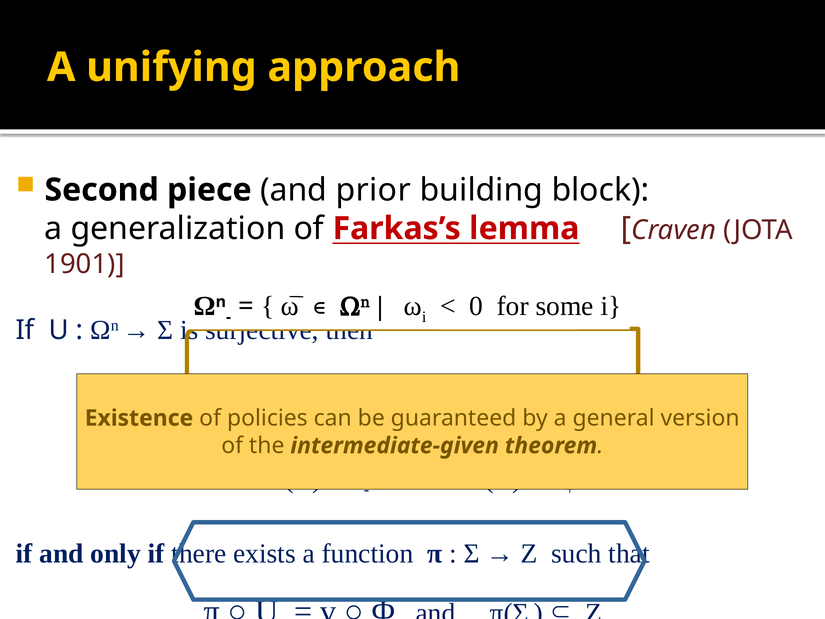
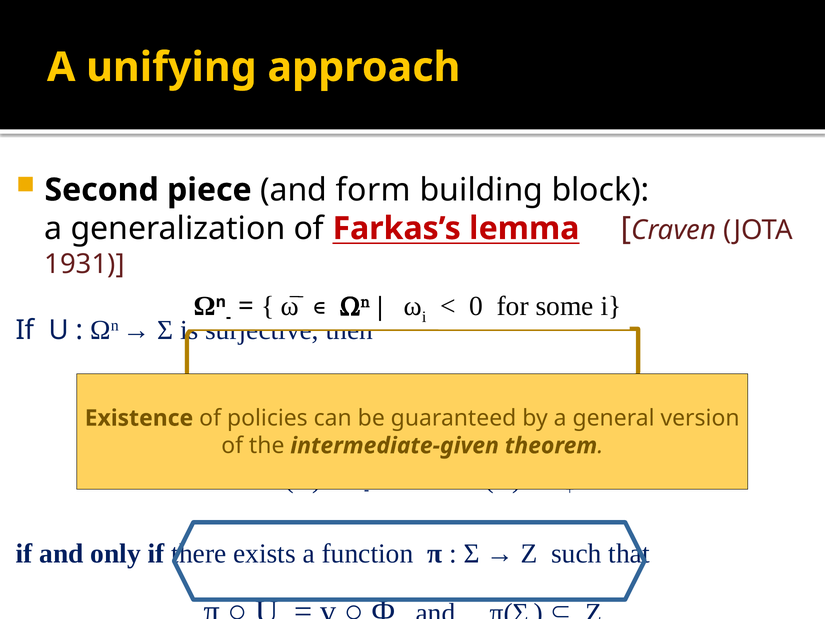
prior: prior -> form
1901: 1901 -> 1931
